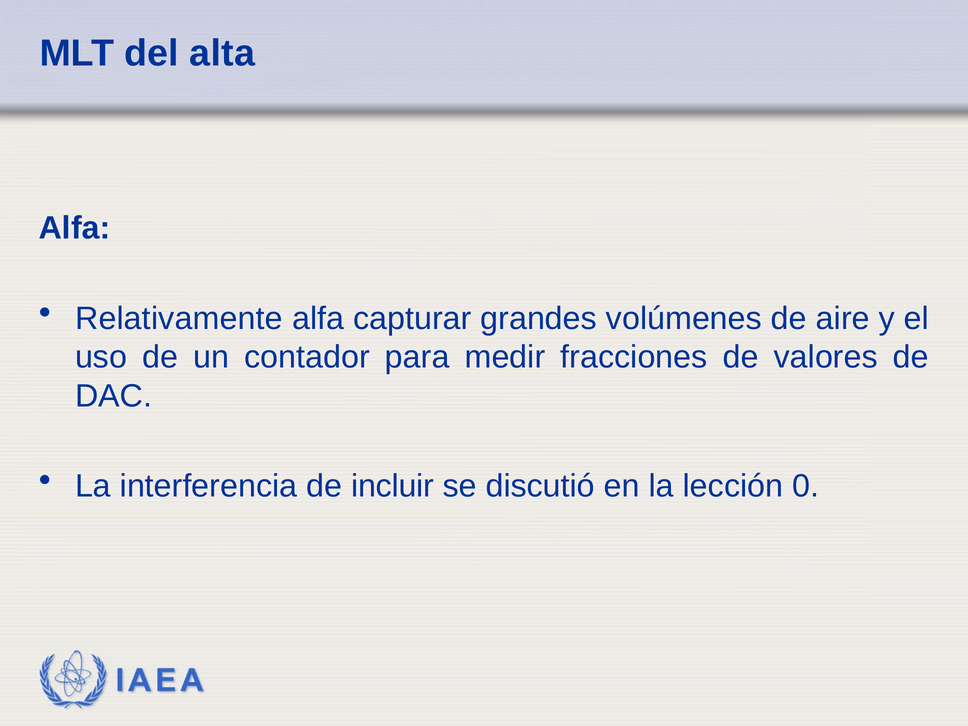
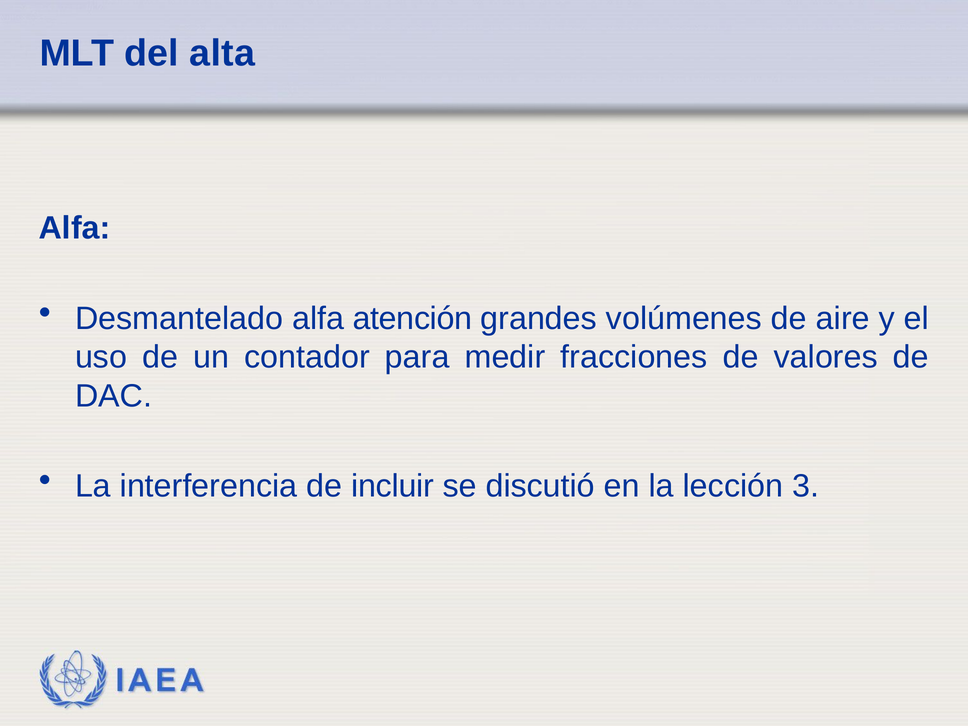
Relativamente: Relativamente -> Desmantelado
capturar: capturar -> atención
0: 0 -> 3
